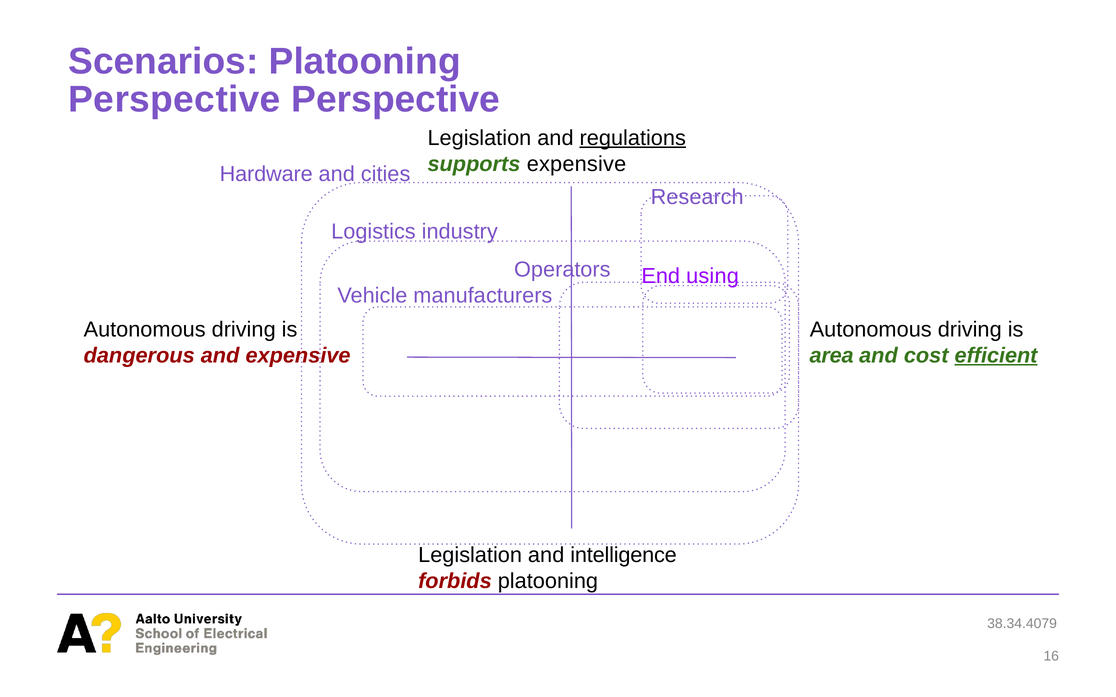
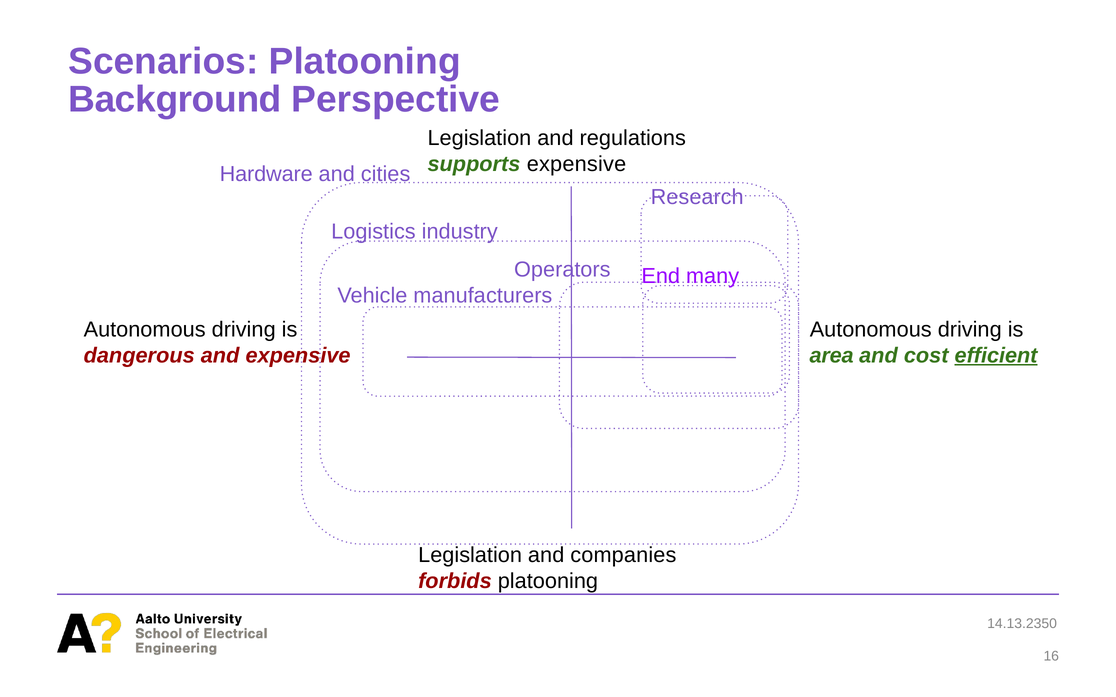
Perspective at (174, 100): Perspective -> Background
regulations underline: present -> none
using: using -> many
intelligence: intelligence -> companies
38.34.4079: 38.34.4079 -> 14.13.2350
